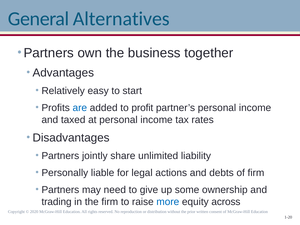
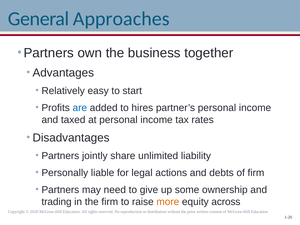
Alternatives: Alternatives -> Approaches
profit: profit -> hires
more colour: blue -> orange
